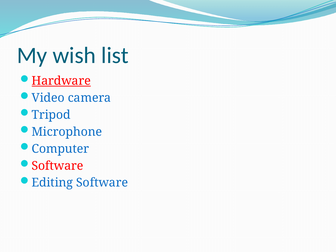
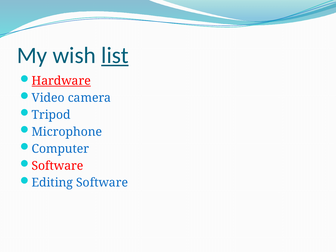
list underline: none -> present
